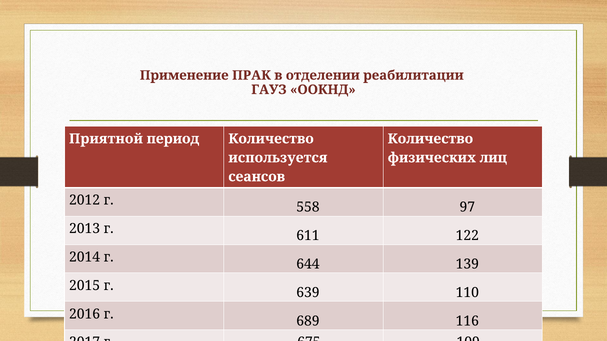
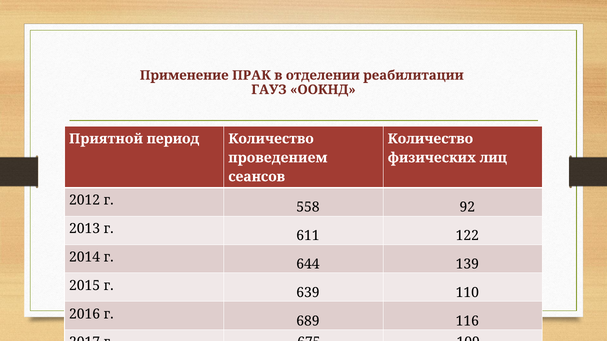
используется: используется -> проведением
97: 97 -> 92
